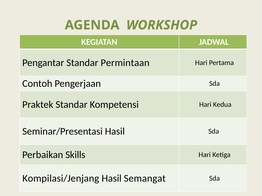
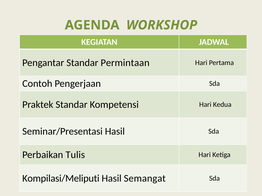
Skills: Skills -> Tulis
Kompilasi/Jenjang: Kompilasi/Jenjang -> Kompilasi/Meliputi
